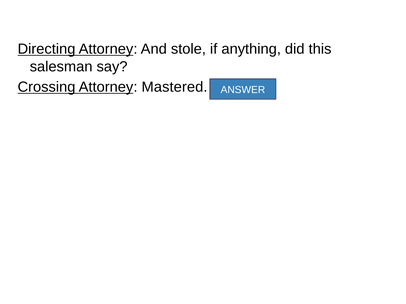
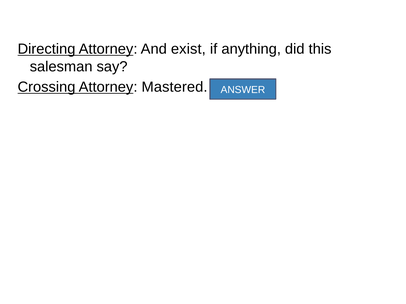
stole: stole -> exist
